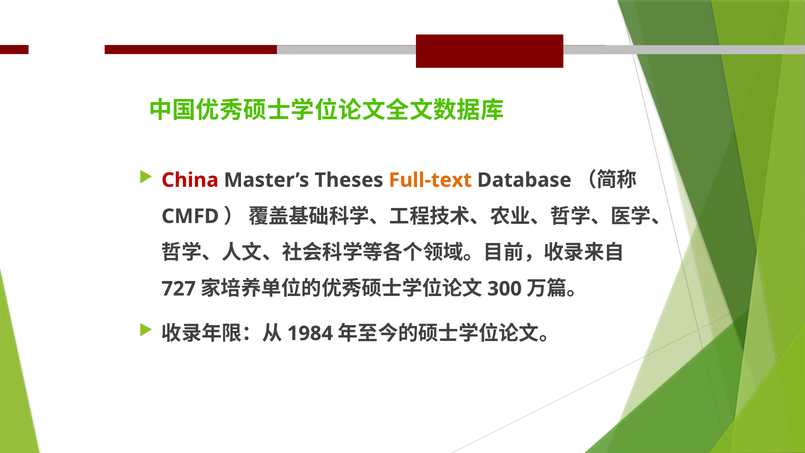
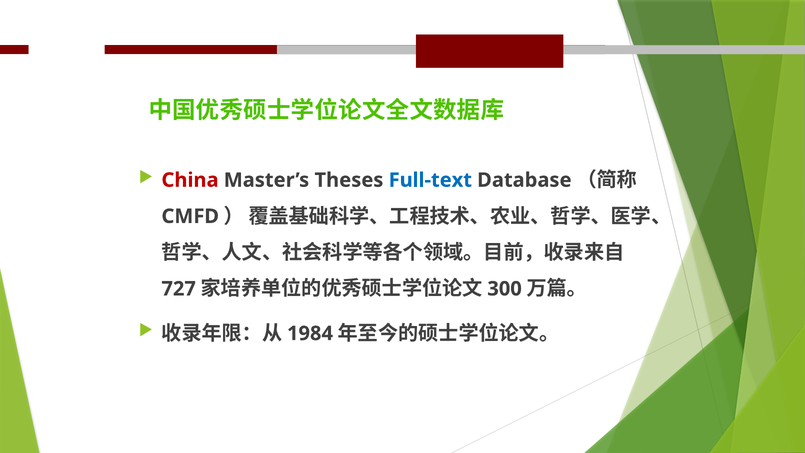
Full-text colour: orange -> blue
